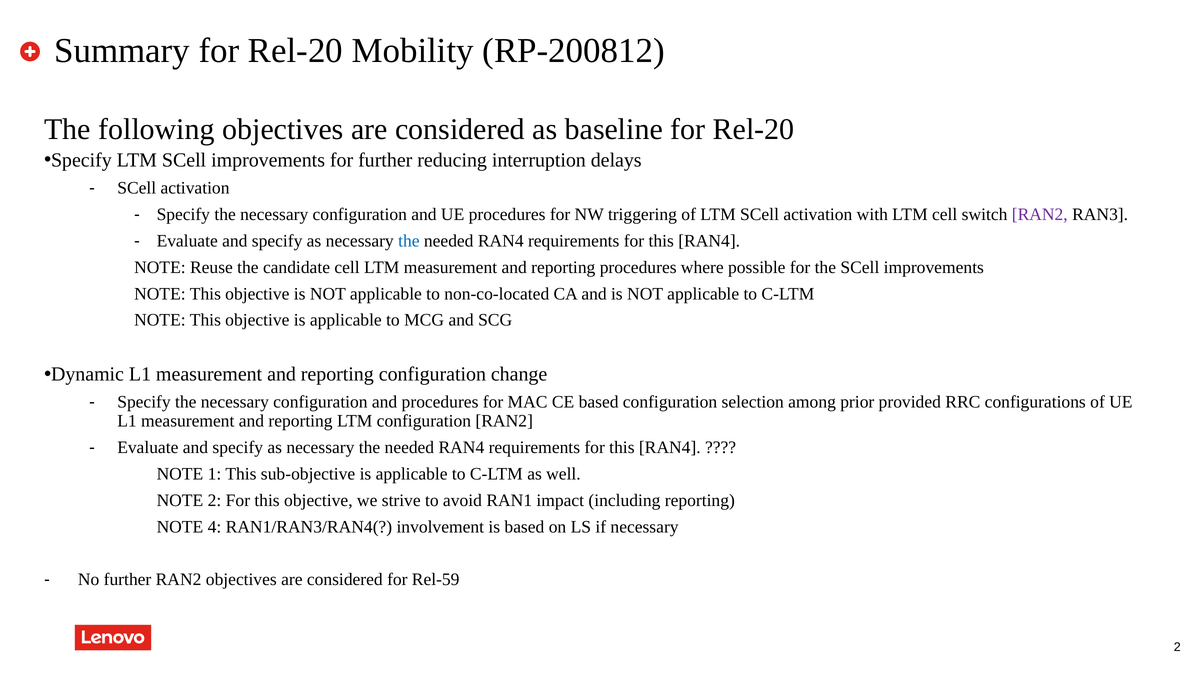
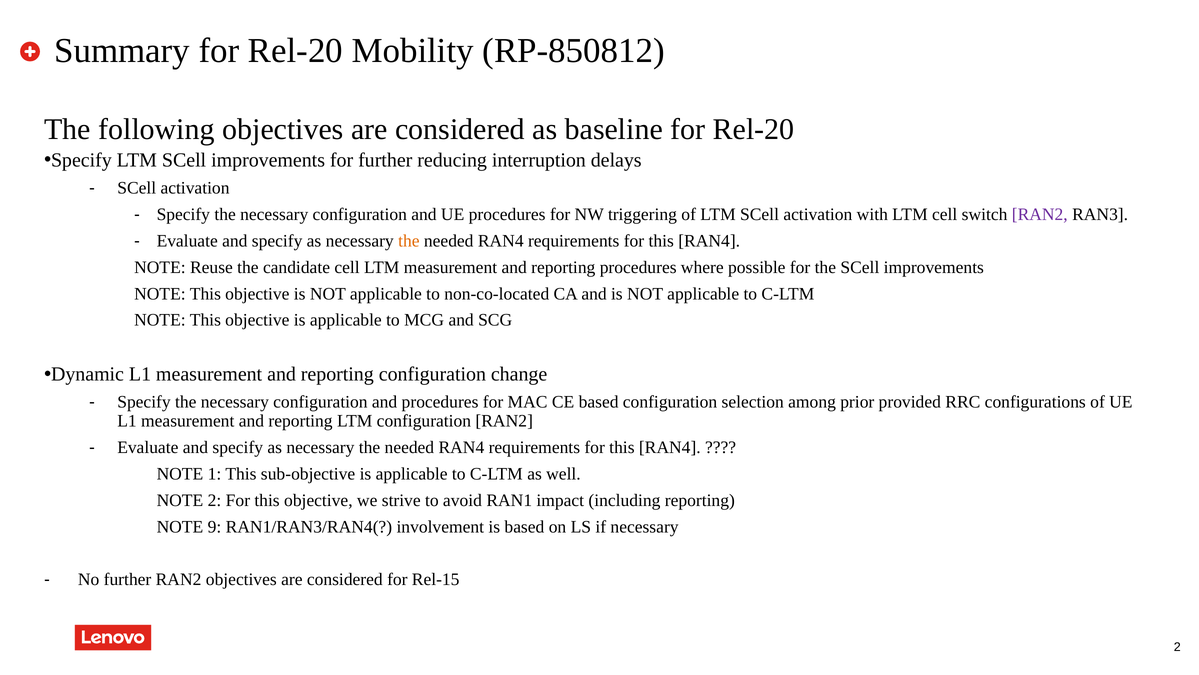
RP-200812: RP-200812 -> RP-850812
the at (409, 241) colour: blue -> orange
4: 4 -> 9
Rel-59: Rel-59 -> Rel-15
